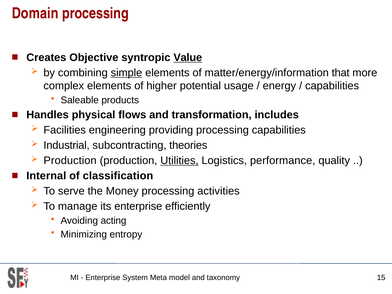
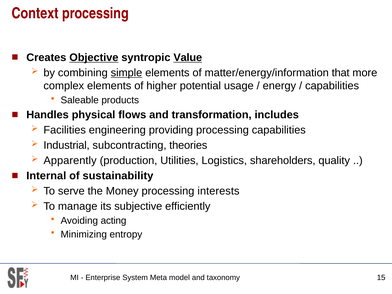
Domain: Domain -> Context
Objective underline: none -> present
Production at (70, 161): Production -> Apparently
Utilities underline: present -> none
performance: performance -> shareholders
classification: classification -> sustainability
activities: activities -> interests
its enterprise: enterprise -> subjective
